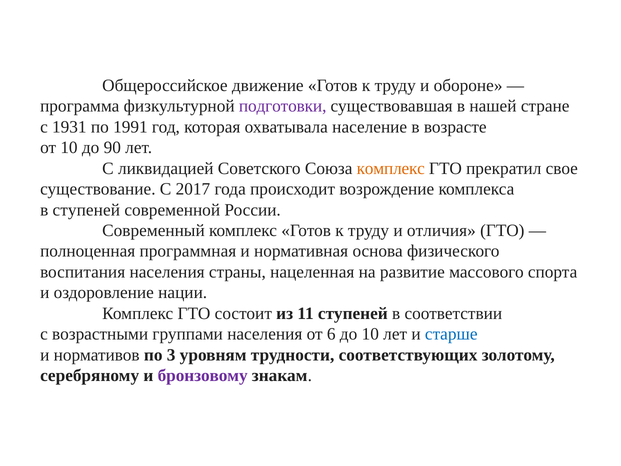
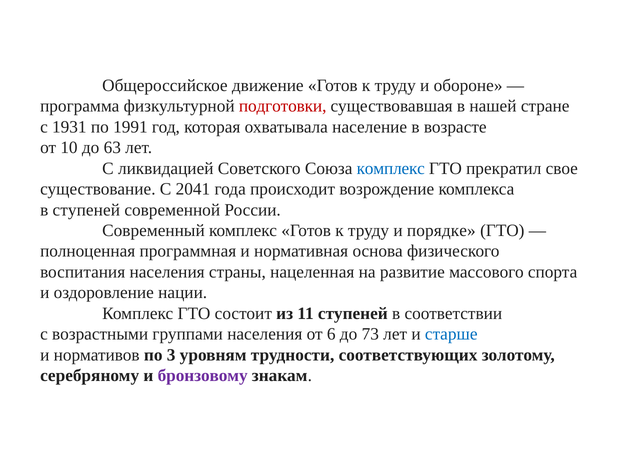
подготовки colour: purple -> red
90: 90 -> 63
комплекс at (391, 168) colour: orange -> blue
2017: 2017 -> 2041
отличия: отличия -> порядке
до 10: 10 -> 73
